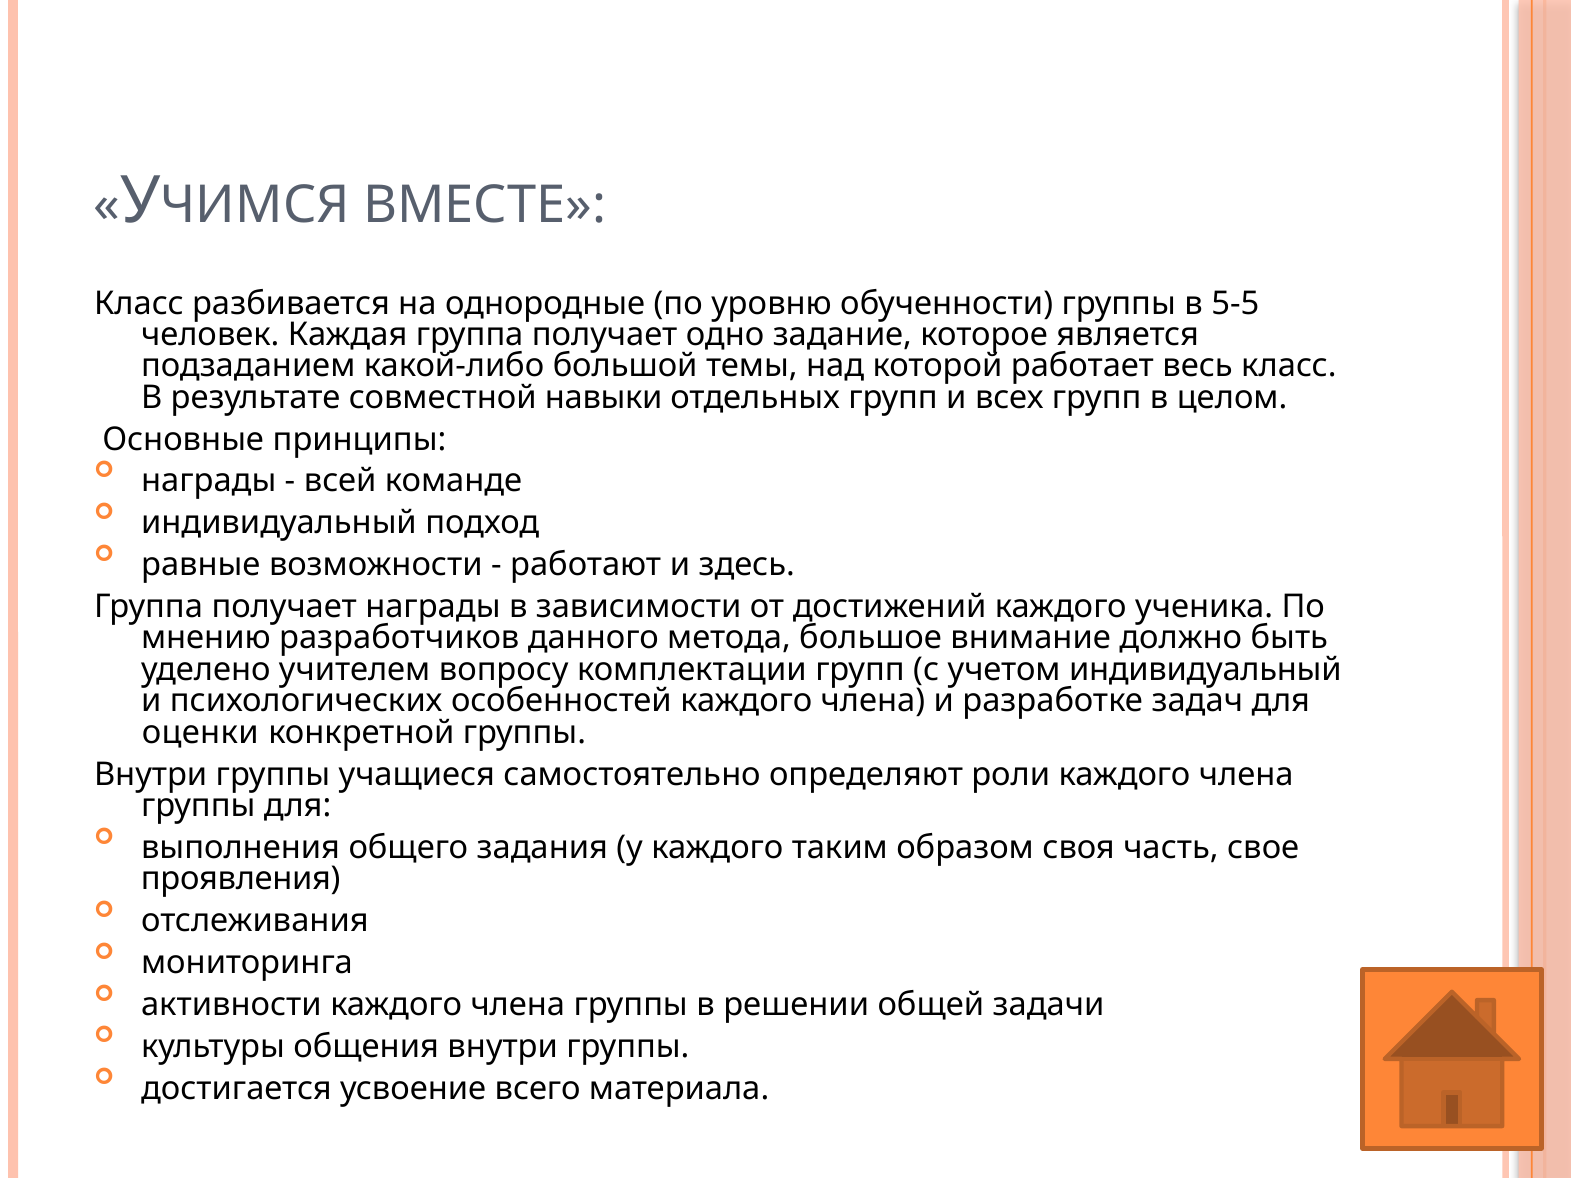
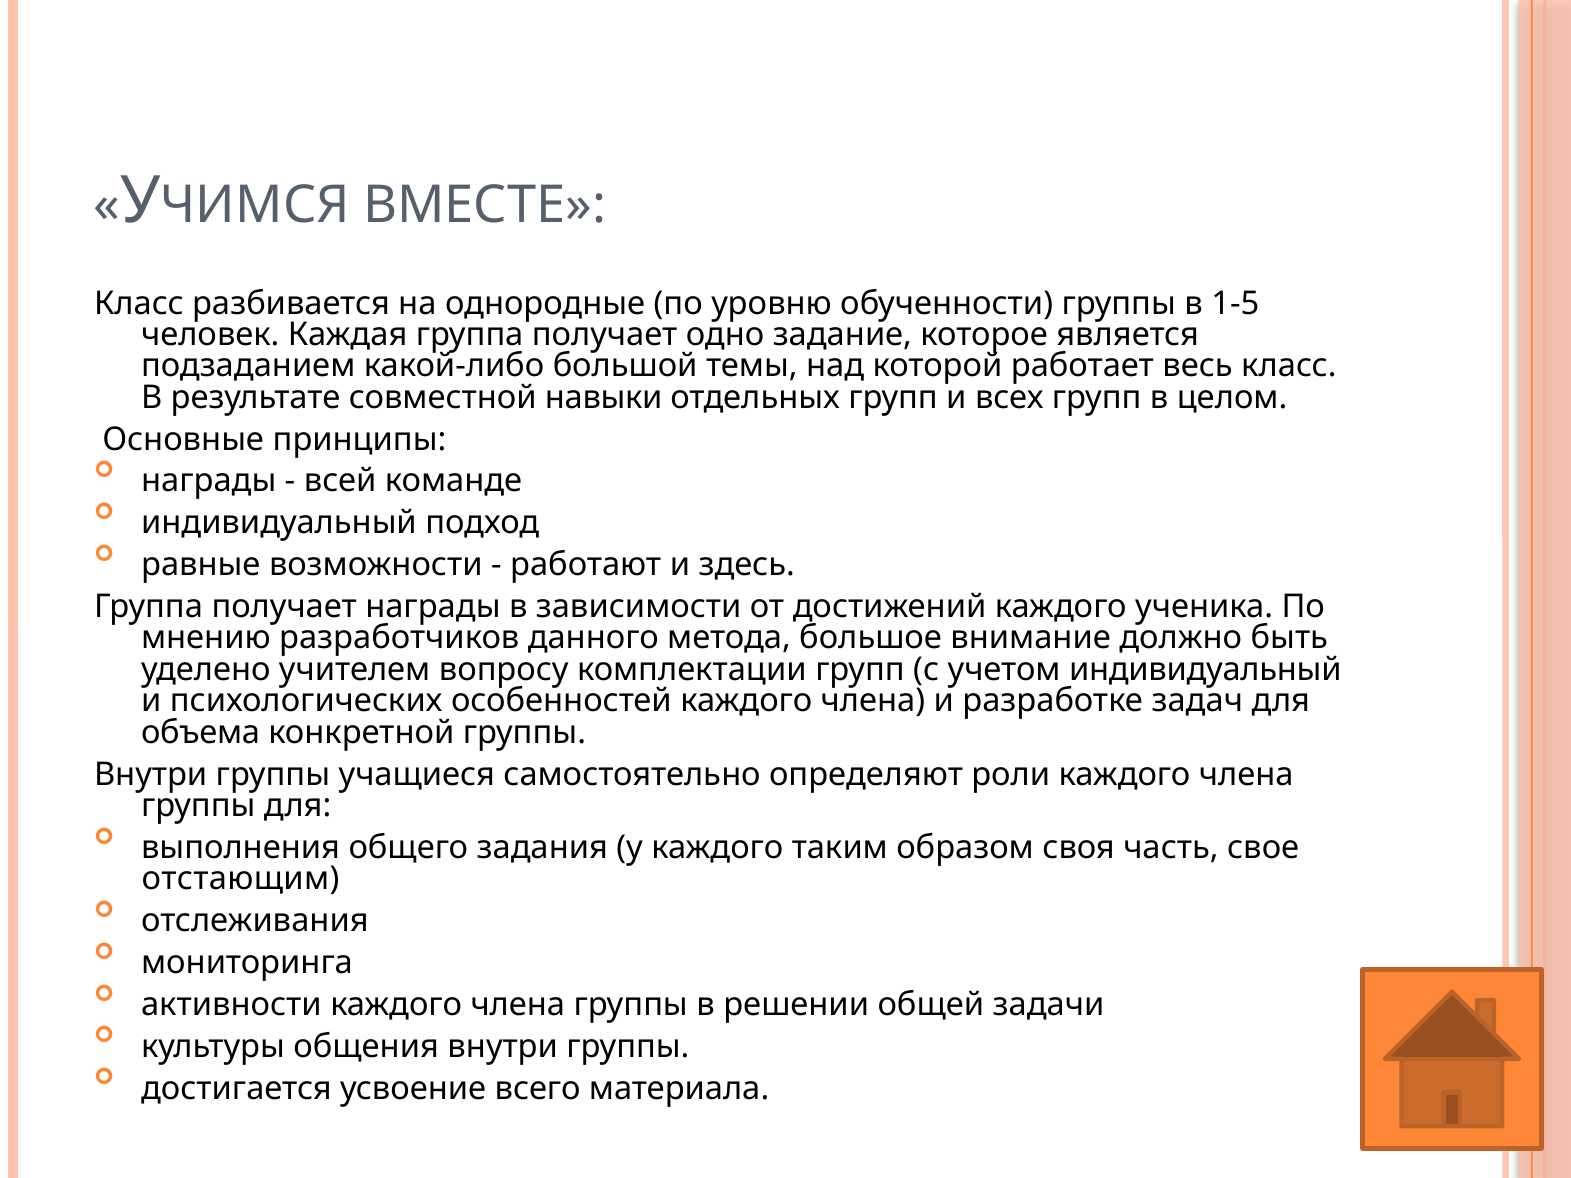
5-5: 5-5 -> 1-5
оценки: оценки -> объема
проявления: проявления -> отстающим
